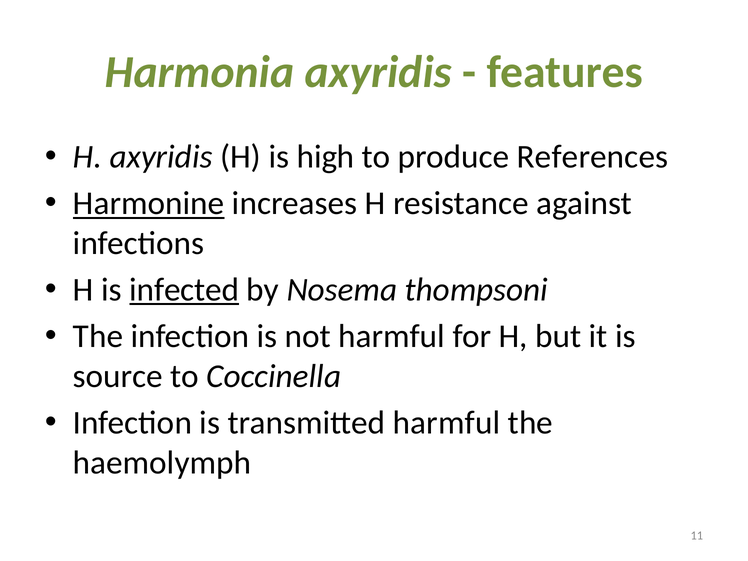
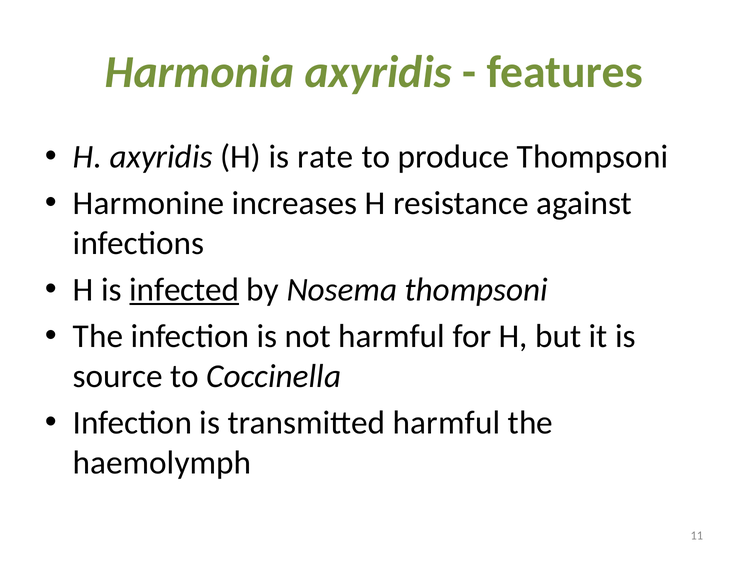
high: high -> rate
produce References: References -> Thompsoni
Harmonine underline: present -> none
